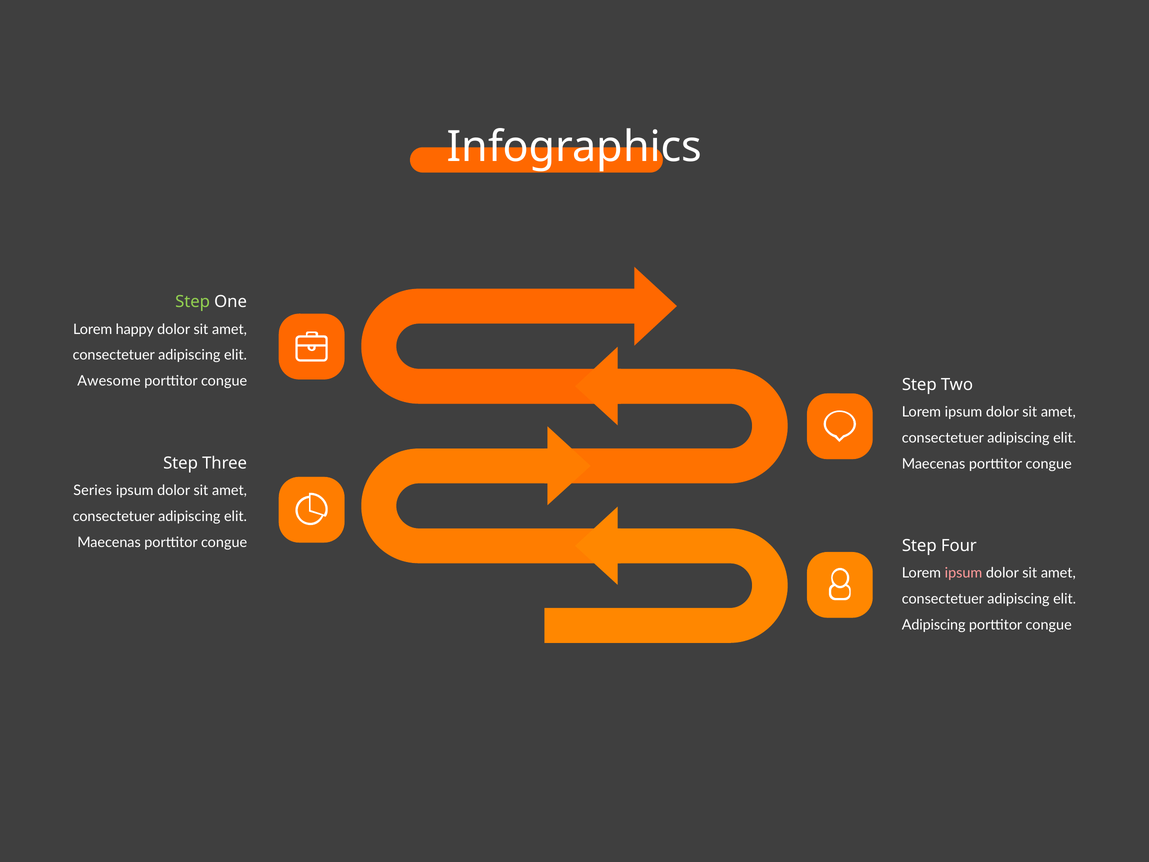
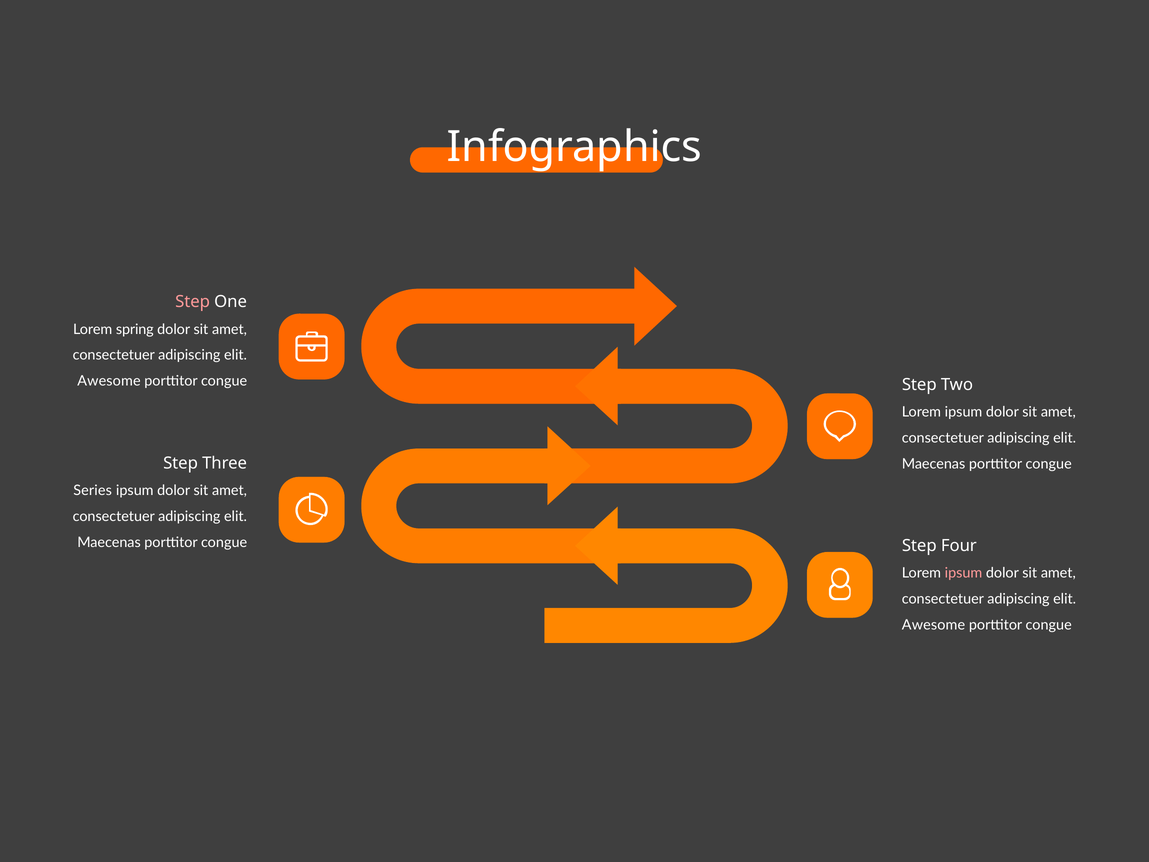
Step at (193, 302) colour: light green -> pink
happy: happy -> spring
Adipiscing at (934, 625): Adipiscing -> Awesome
